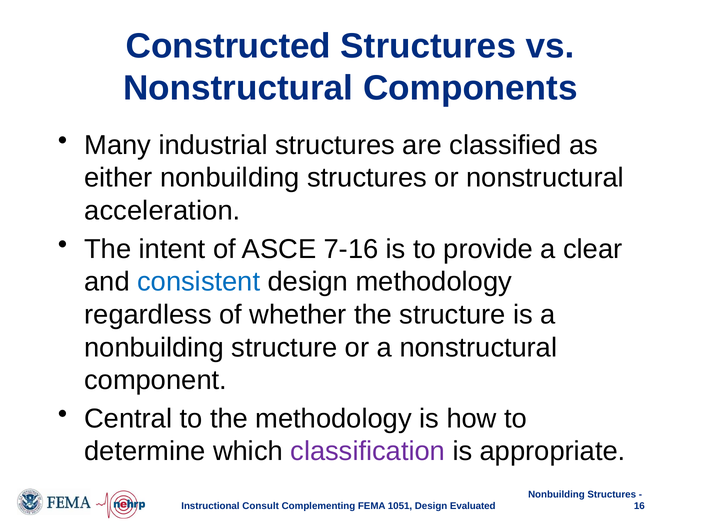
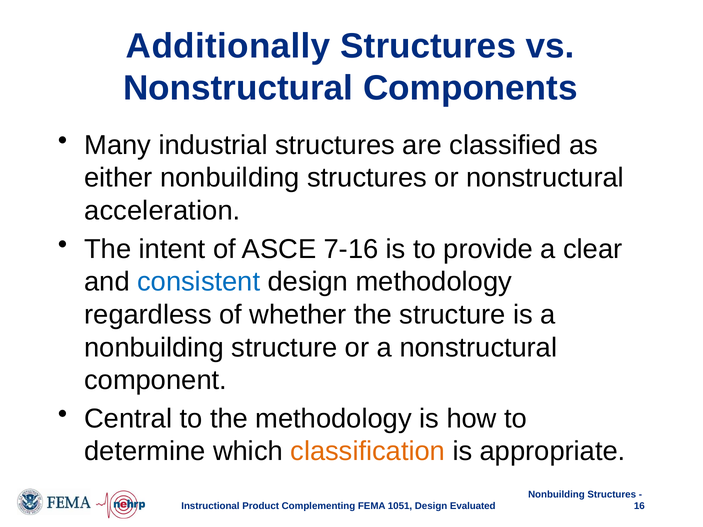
Constructed: Constructed -> Additionally
classification colour: purple -> orange
Consult: Consult -> Product
